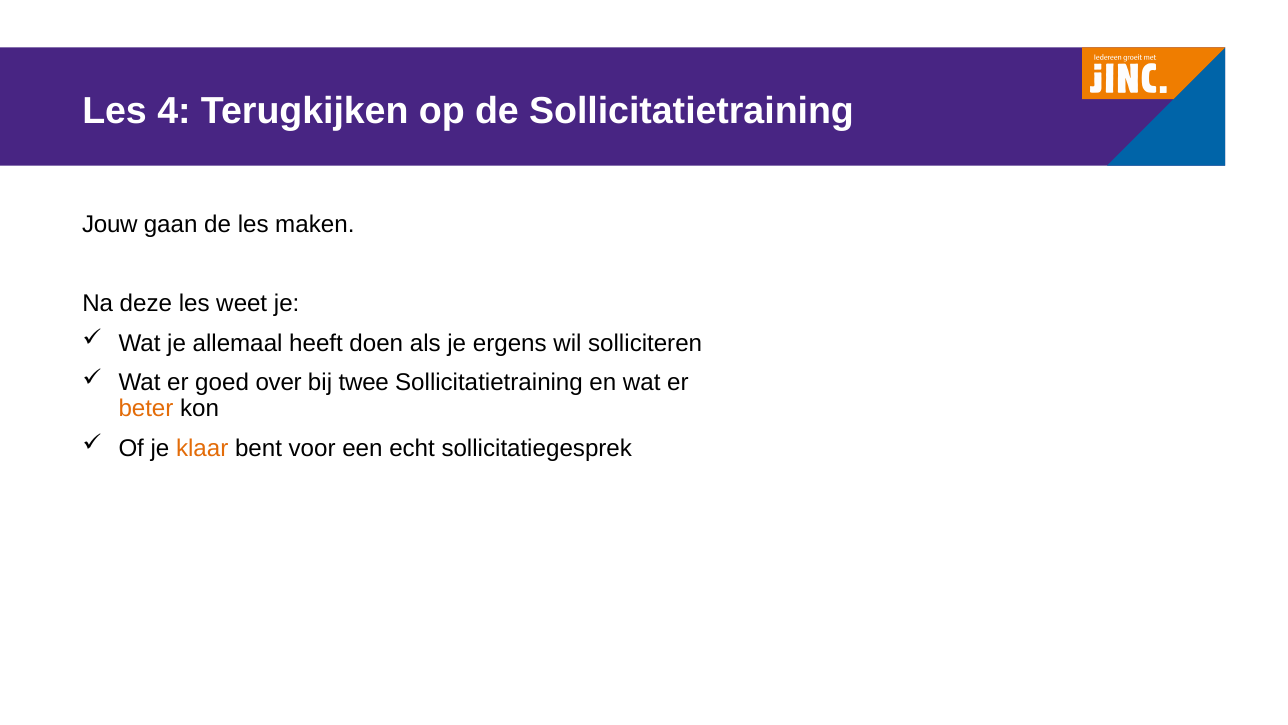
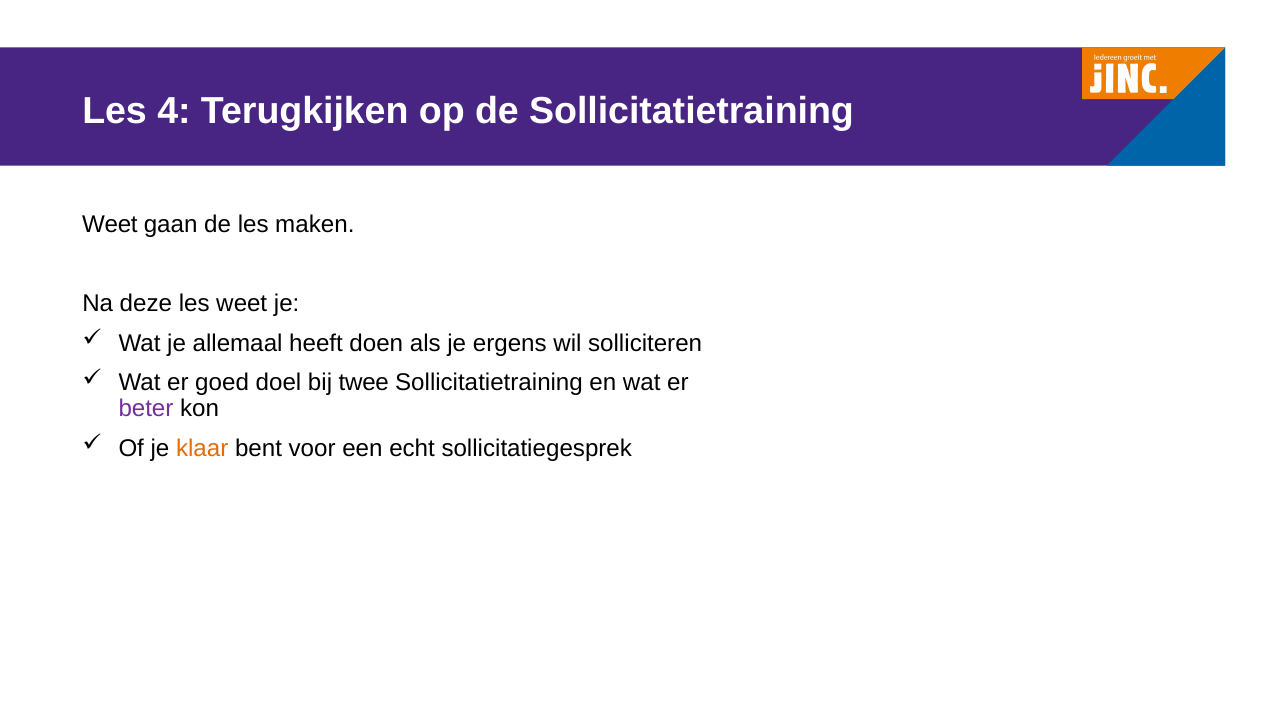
Jouw at (110, 225): Jouw -> Weet
over: over -> doel
beter colour: orange -> purple
